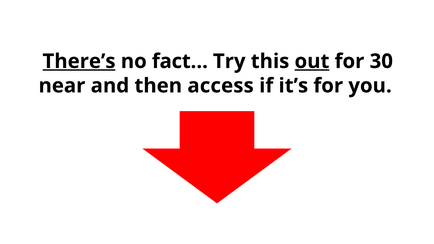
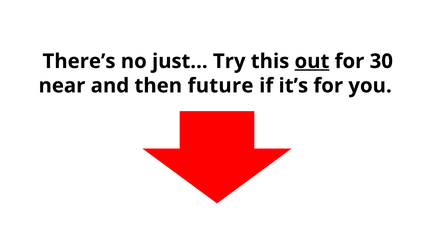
There’s underline: present -> none
fact…: fact… -> just…
access: access -> future
